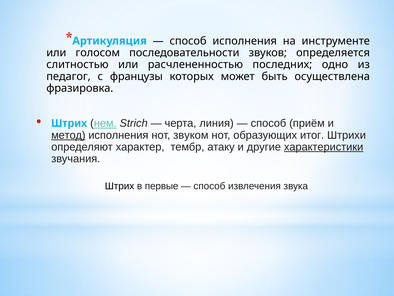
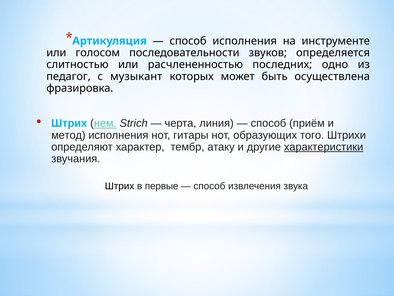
французы: французы -> музыкант
метод underline: present -> none
звуком: звуком -> гитары
итог: итог -> того
